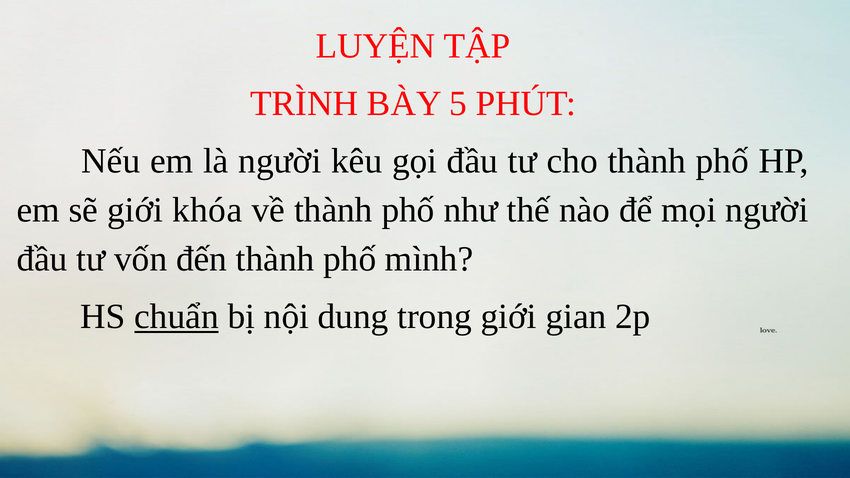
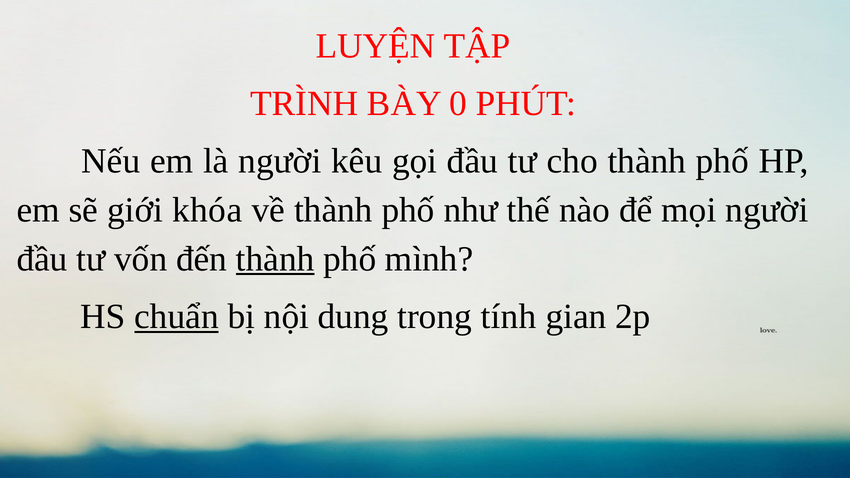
5: 5 -> 0
thành at (275, 259) underline: none -> present
trong giới: giới -> tính
